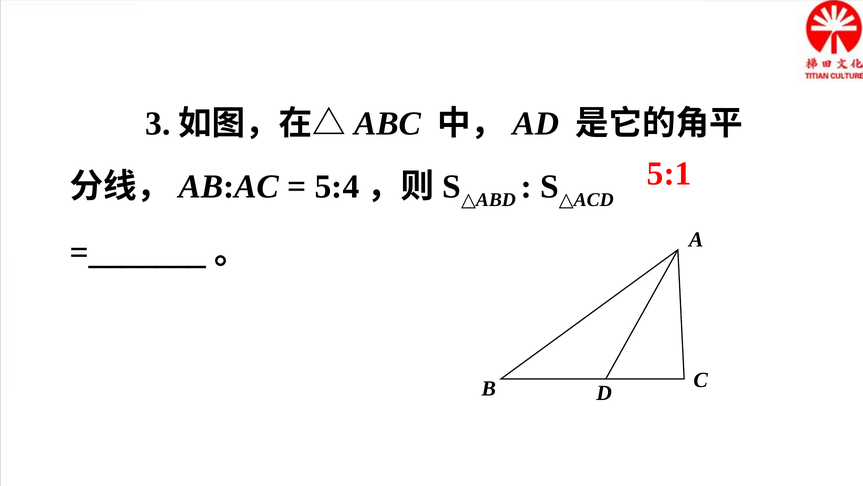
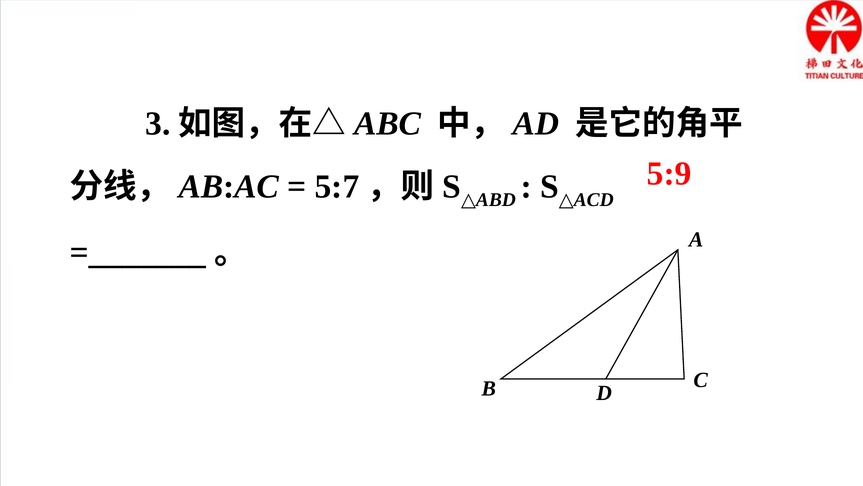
5:1: 5:1 -> 5:9
5:4: 5:4 -> 5:7
